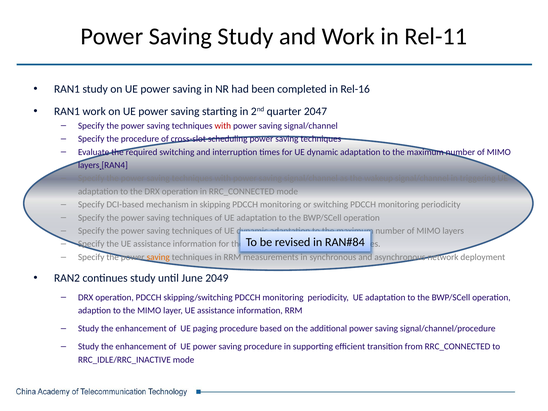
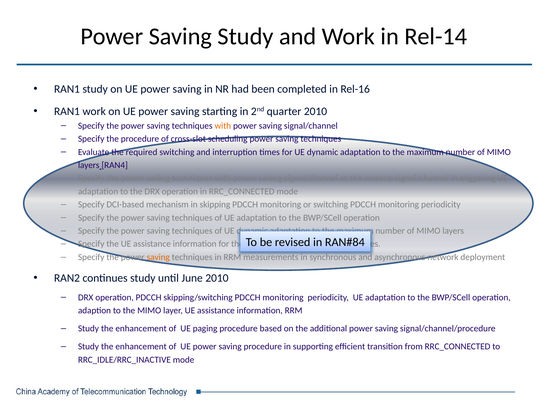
Rel-11: Rel-11 -> Rel-14
quarter 2047: 2047 -> 2010
with at (223, 126) colour: red -> orange
June 2049: 2049 -> 2010
